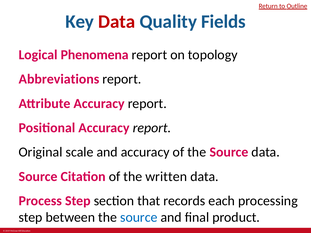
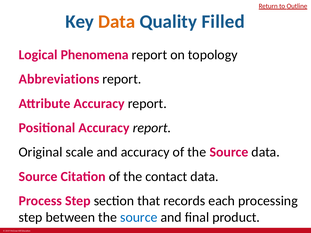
Data at (117, 22) colour: red -> orange
Fields: Fields -> Filled
written: written -> contact
